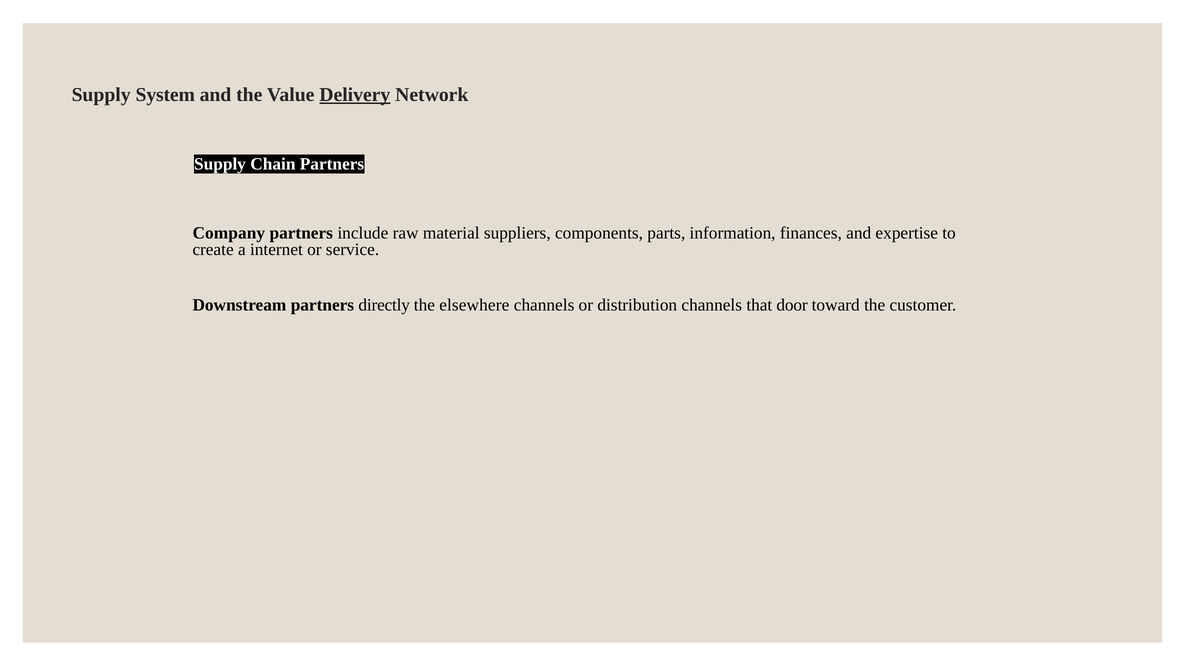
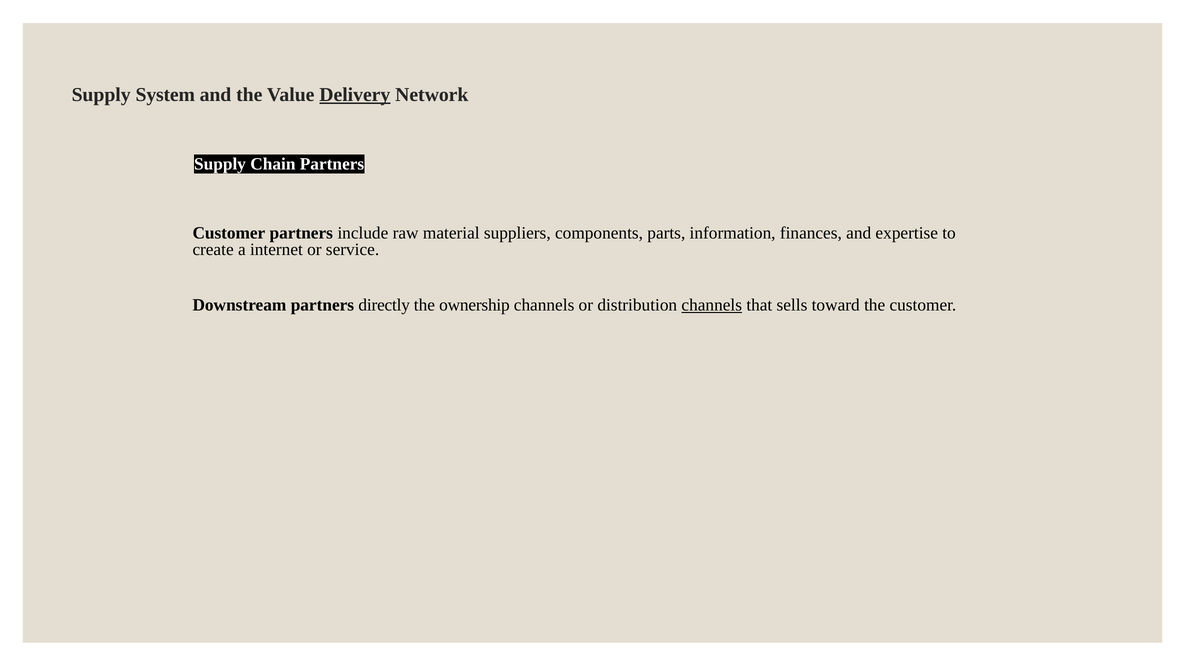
Company at (229, 233): Company -> Customer
elsewhere: elsewhere -> ownership
channels at (712, 305) underline: none -> present
door: door -> sells
